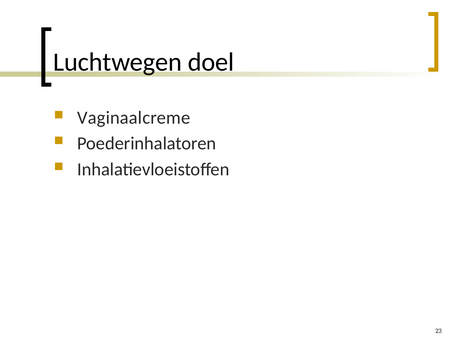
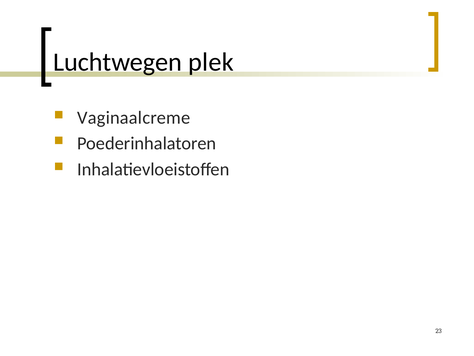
doel: doel -> plek
